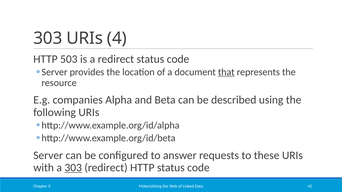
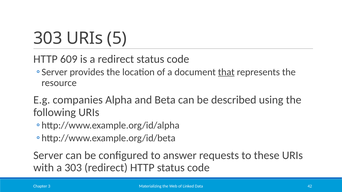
4: 4 -> 5
503: 503 -> 609
303 at (73, 168) underline: present -> none
